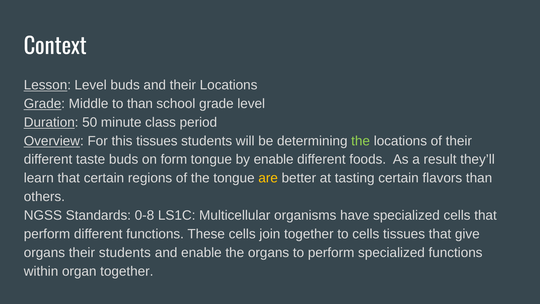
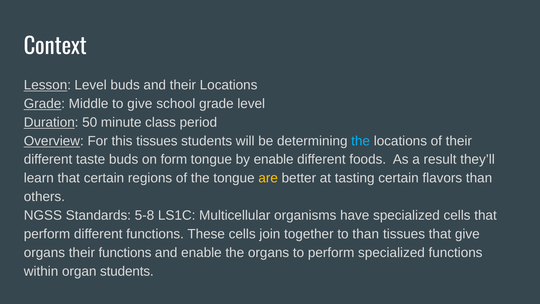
to than: than -> give
the at (361, 141) colour: light green -> light blue
0-8: 0-8 -> 5-8
to cells: cells -> than
their students: students -> functions
organ together: together -> students
